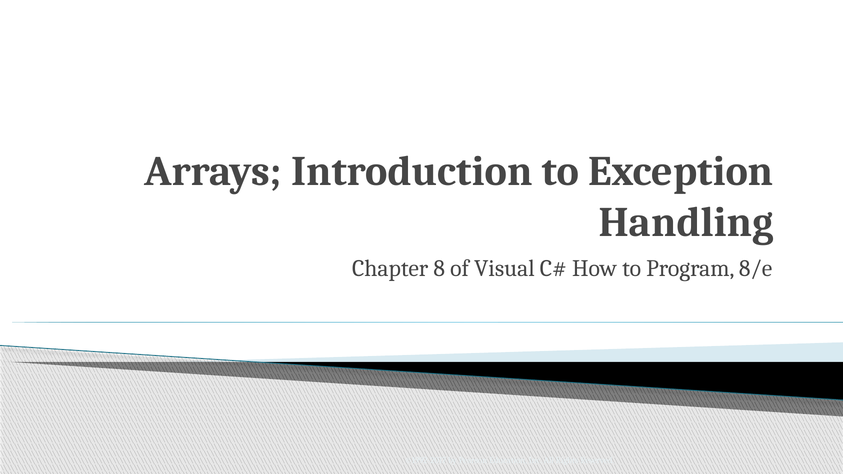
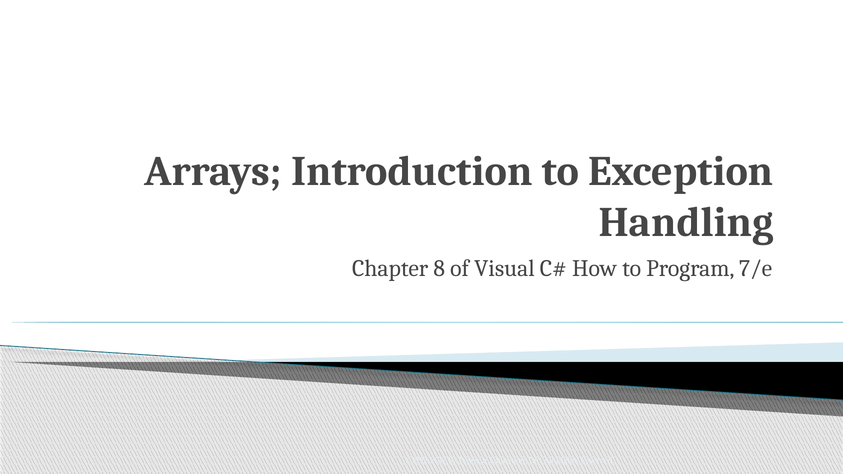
8/e: 8/e -> 7/e
